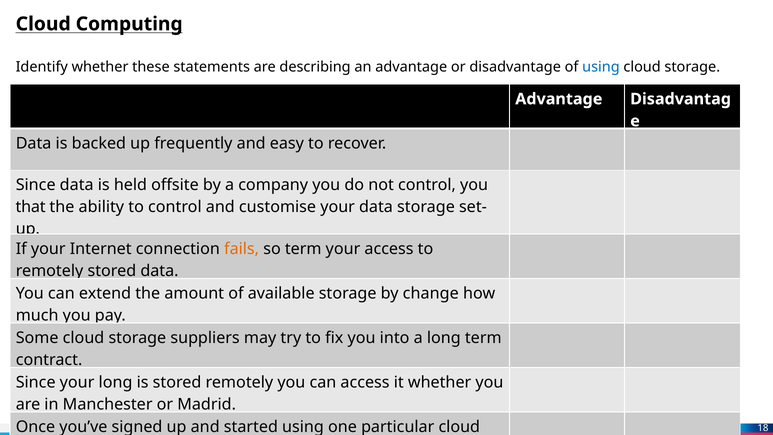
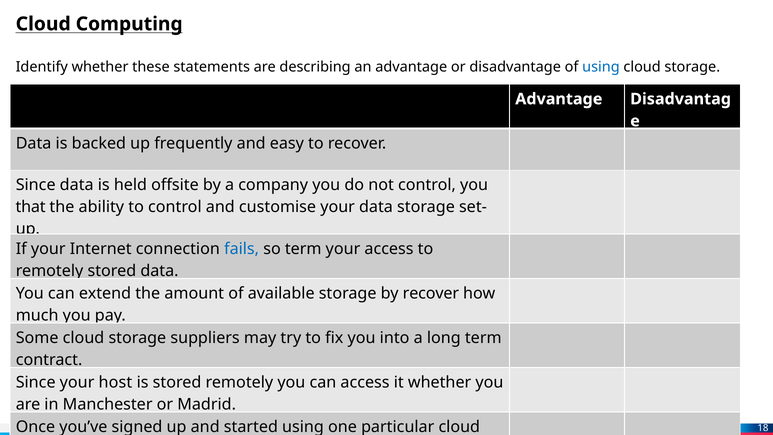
fails colour: orange -> blue
by change: change -> recover
your long: long -> host
